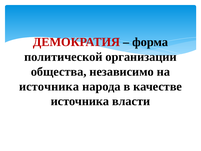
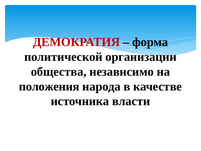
источника at (49, 86): источника -> положения
